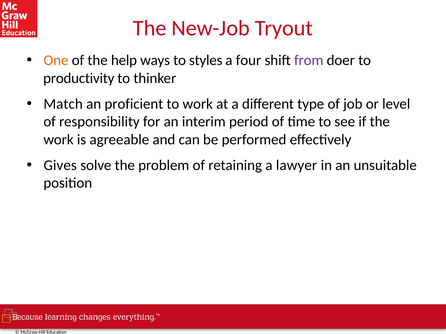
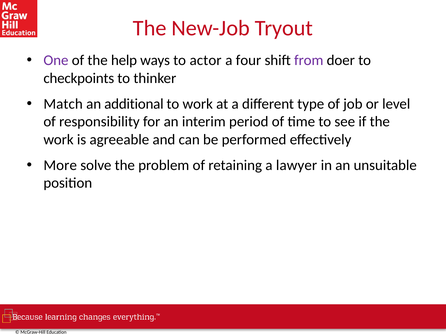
One colour: orange -> purple
styles: styles -> actor
productivity: productivity -> checkpoints
proficient: proficient -> additional
Gives: Gives -> More
